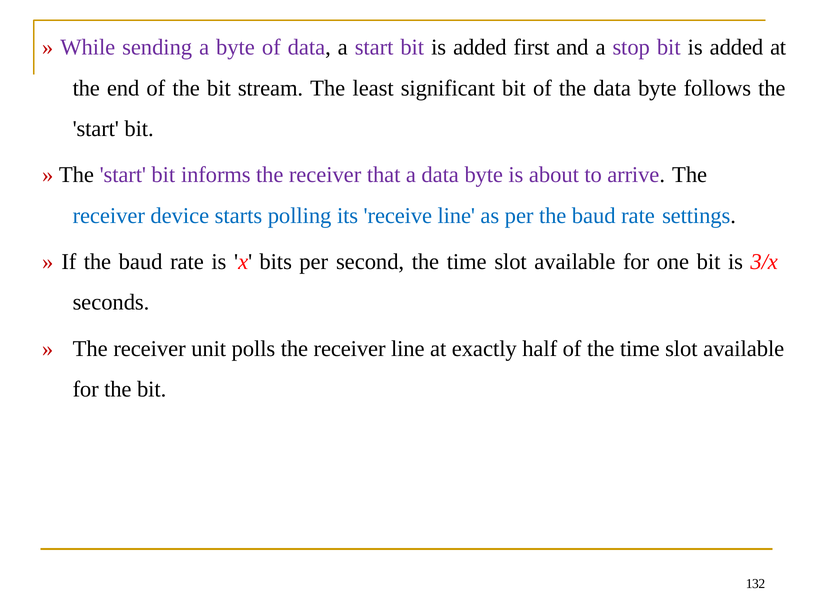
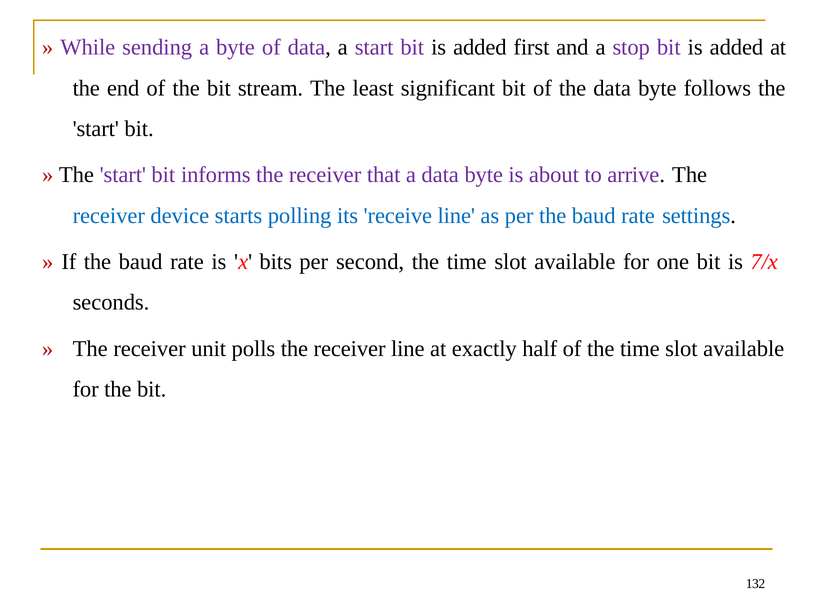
3/x: 3/x -> 7/x
